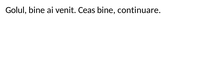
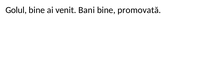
Ceas: Ceas -> Bani
continuare: continuare -> promovată
